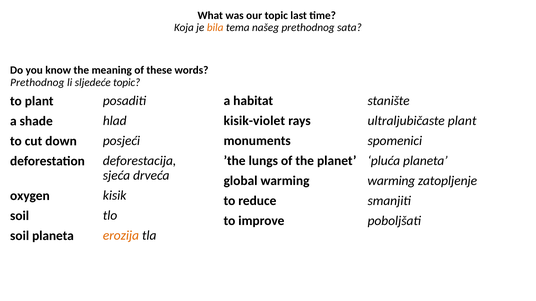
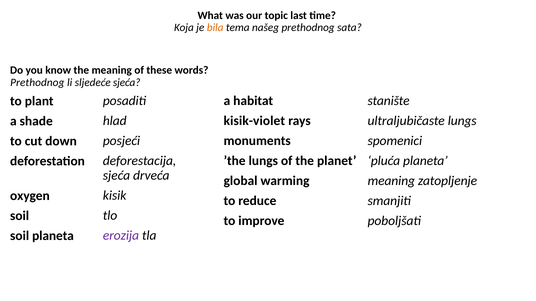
sljedeće topic: topic -> sjeća
ultraljubičaste plant: plant -> lungs
warming at (391, 181): warming -> meaning
erozija colour: orange -> purple
